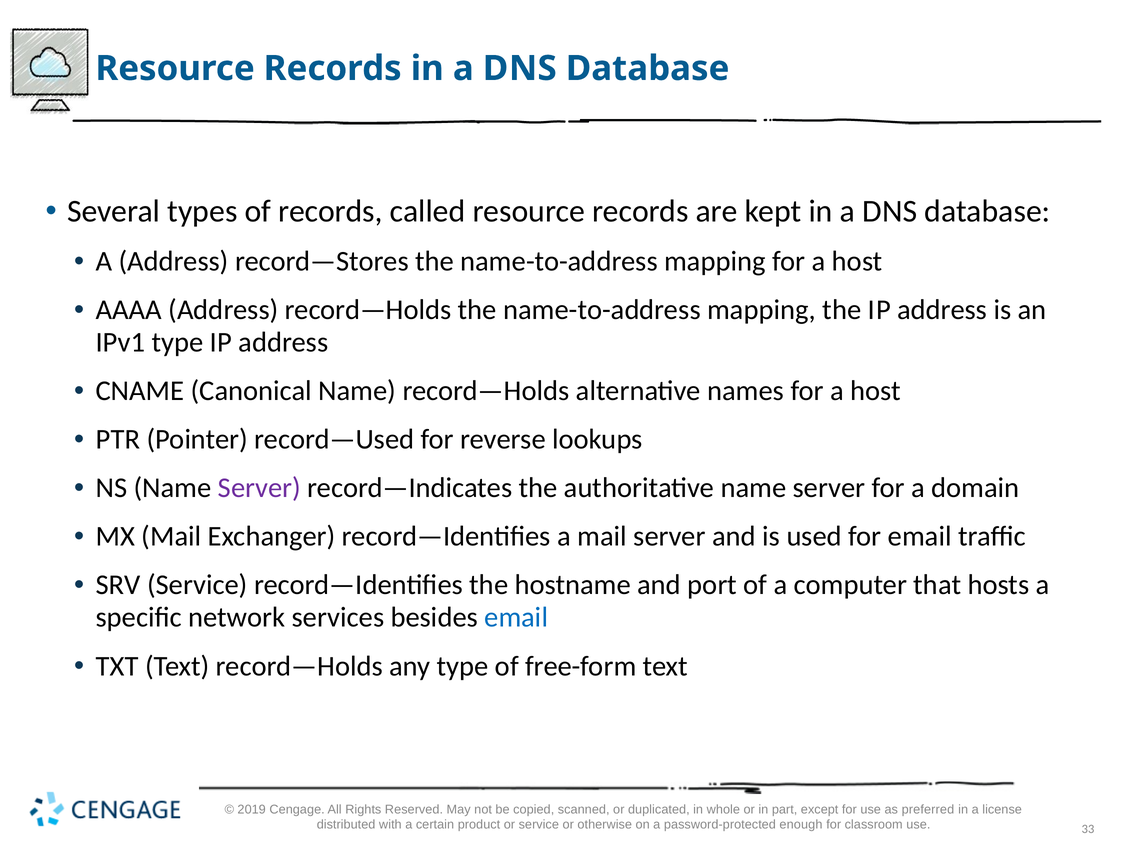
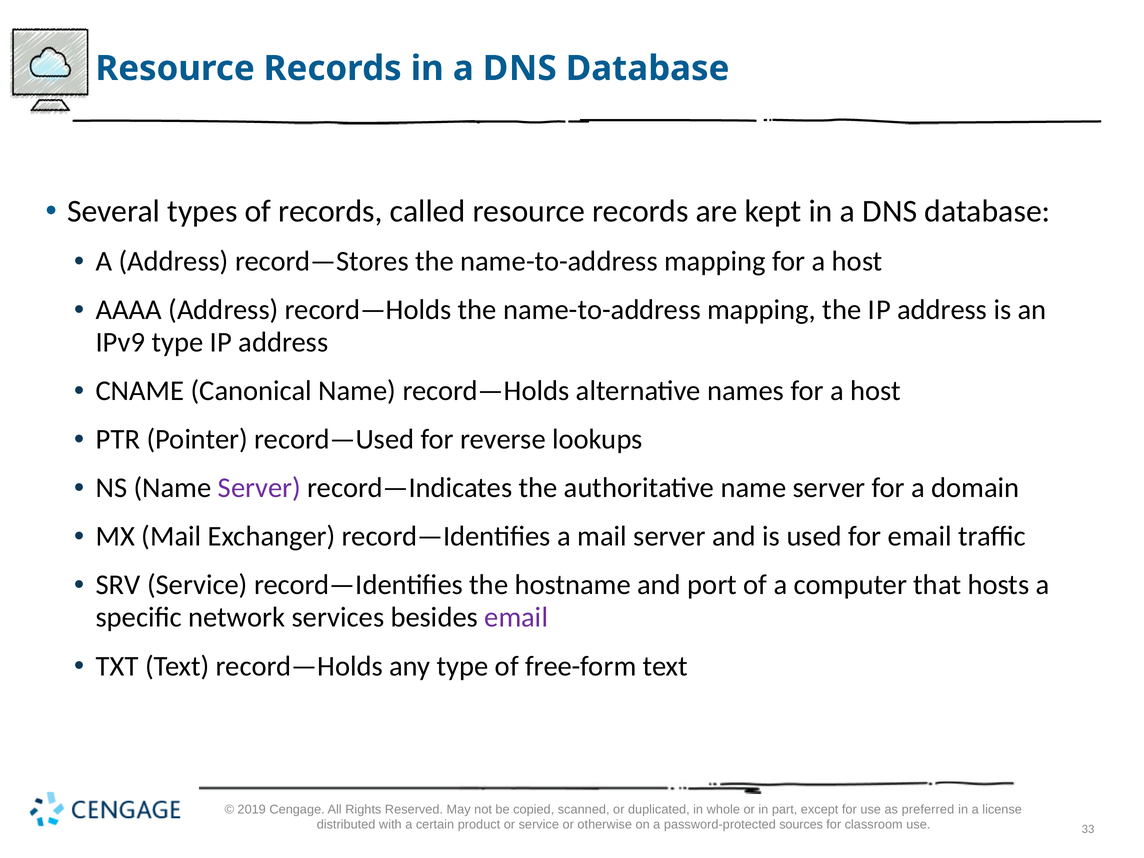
1: 1 -> 9
email at (516, 618) colour: blue -> purple
enough: enough -> sources
